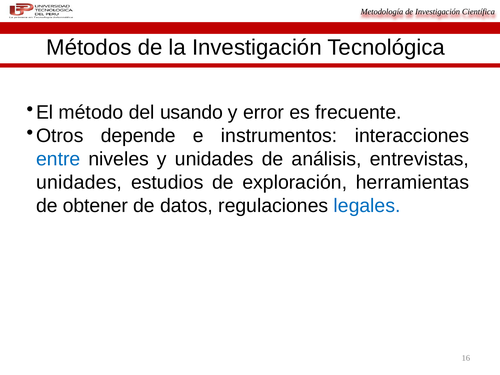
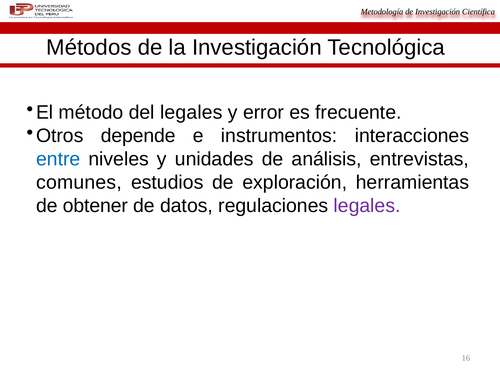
del usando: usando -> legales
unidades at (79, 182): unidades -> comunes
legales at (367, 206) colour: blue -> purple
